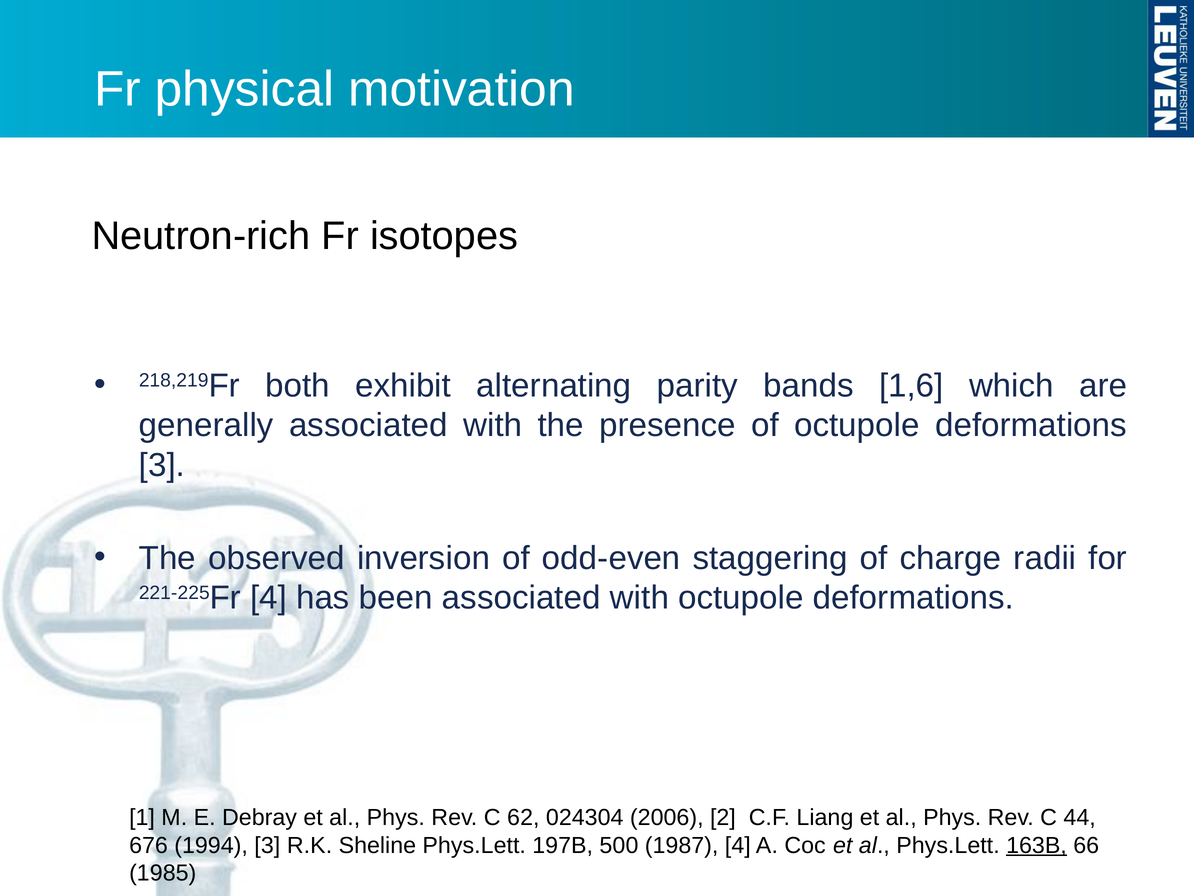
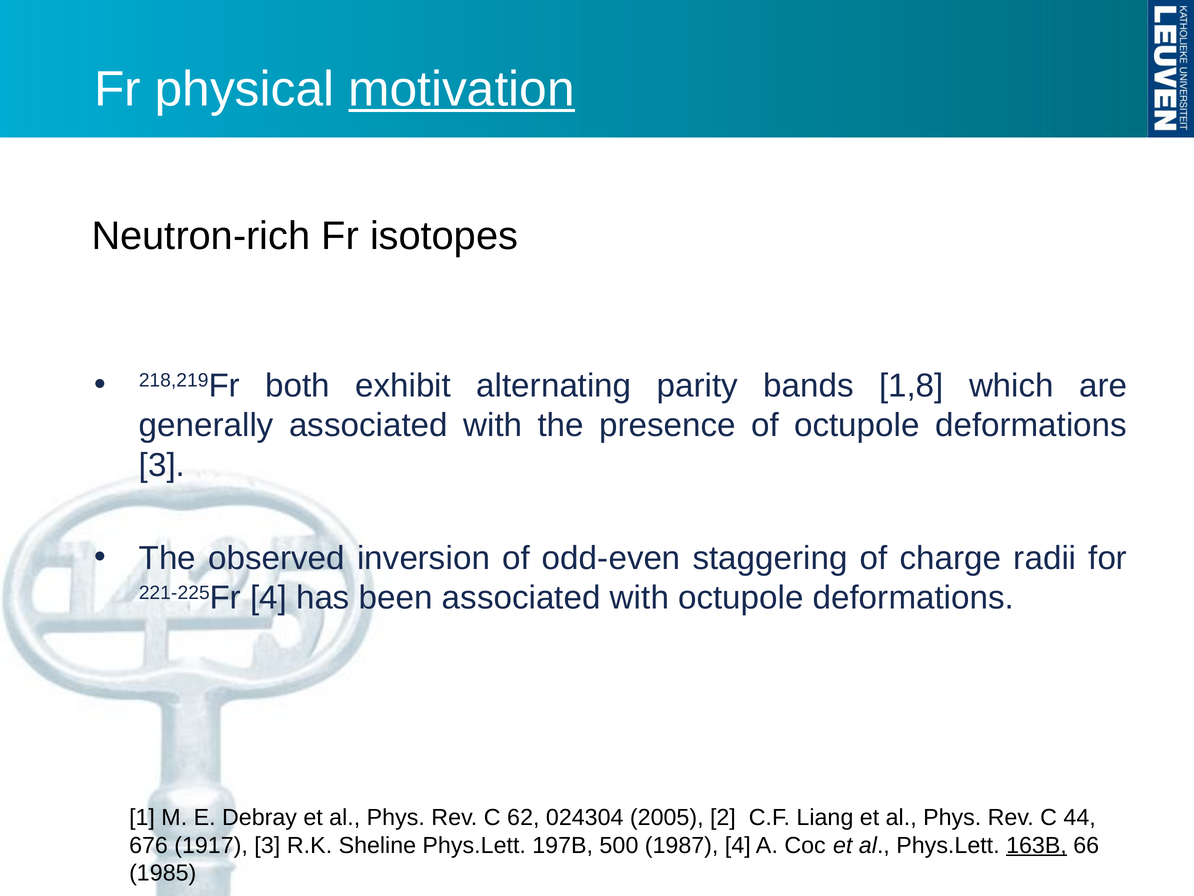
motivation underline: none -> present
1,6: 1,6 -> 1,8
2006: 2006 -> 2005
1994: 1994 -> 1917
